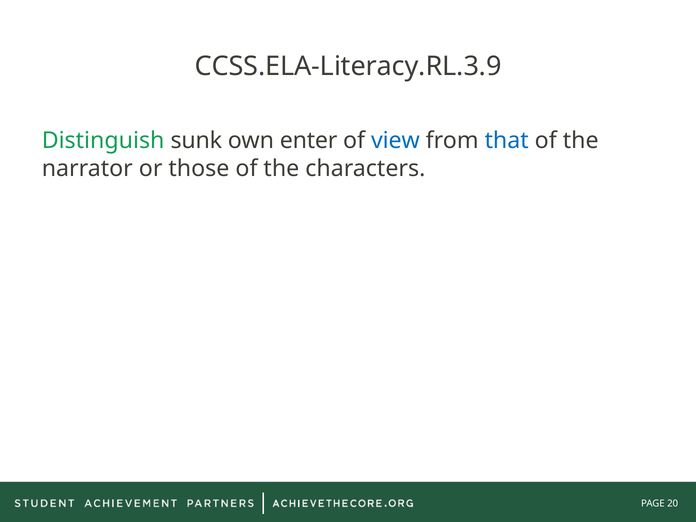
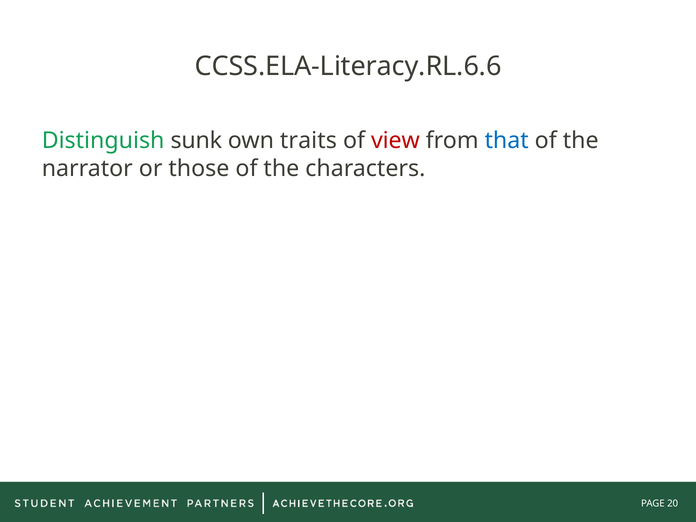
CCSS.ELA-Literacy.RL.3.9: CCSS.ELA-Literacy.RL.3.9 -> CCSS.ELA-Literacy.RL.6.6
enter: enter -> traits
view colour: blue -> red
